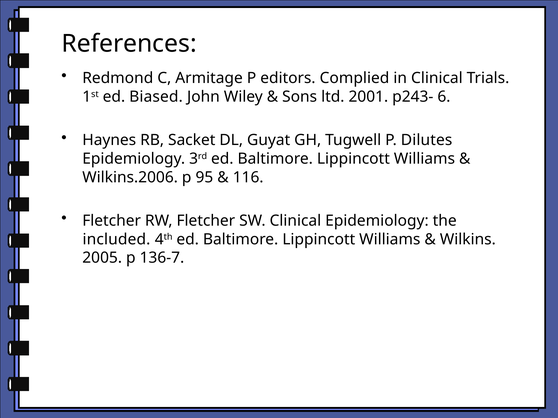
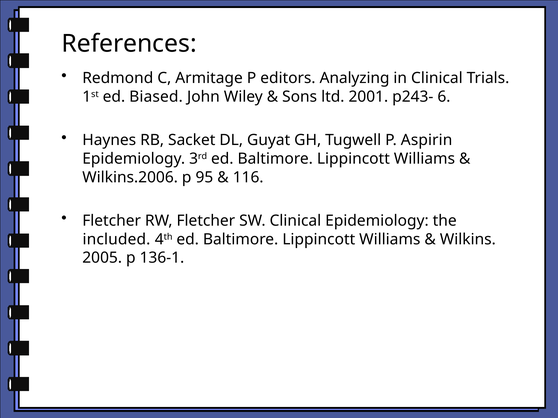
Complied: Complied -> Analyzing
Dilutes: Dilutes -> Aspirin
136-7: 136-7 -> 136-1
